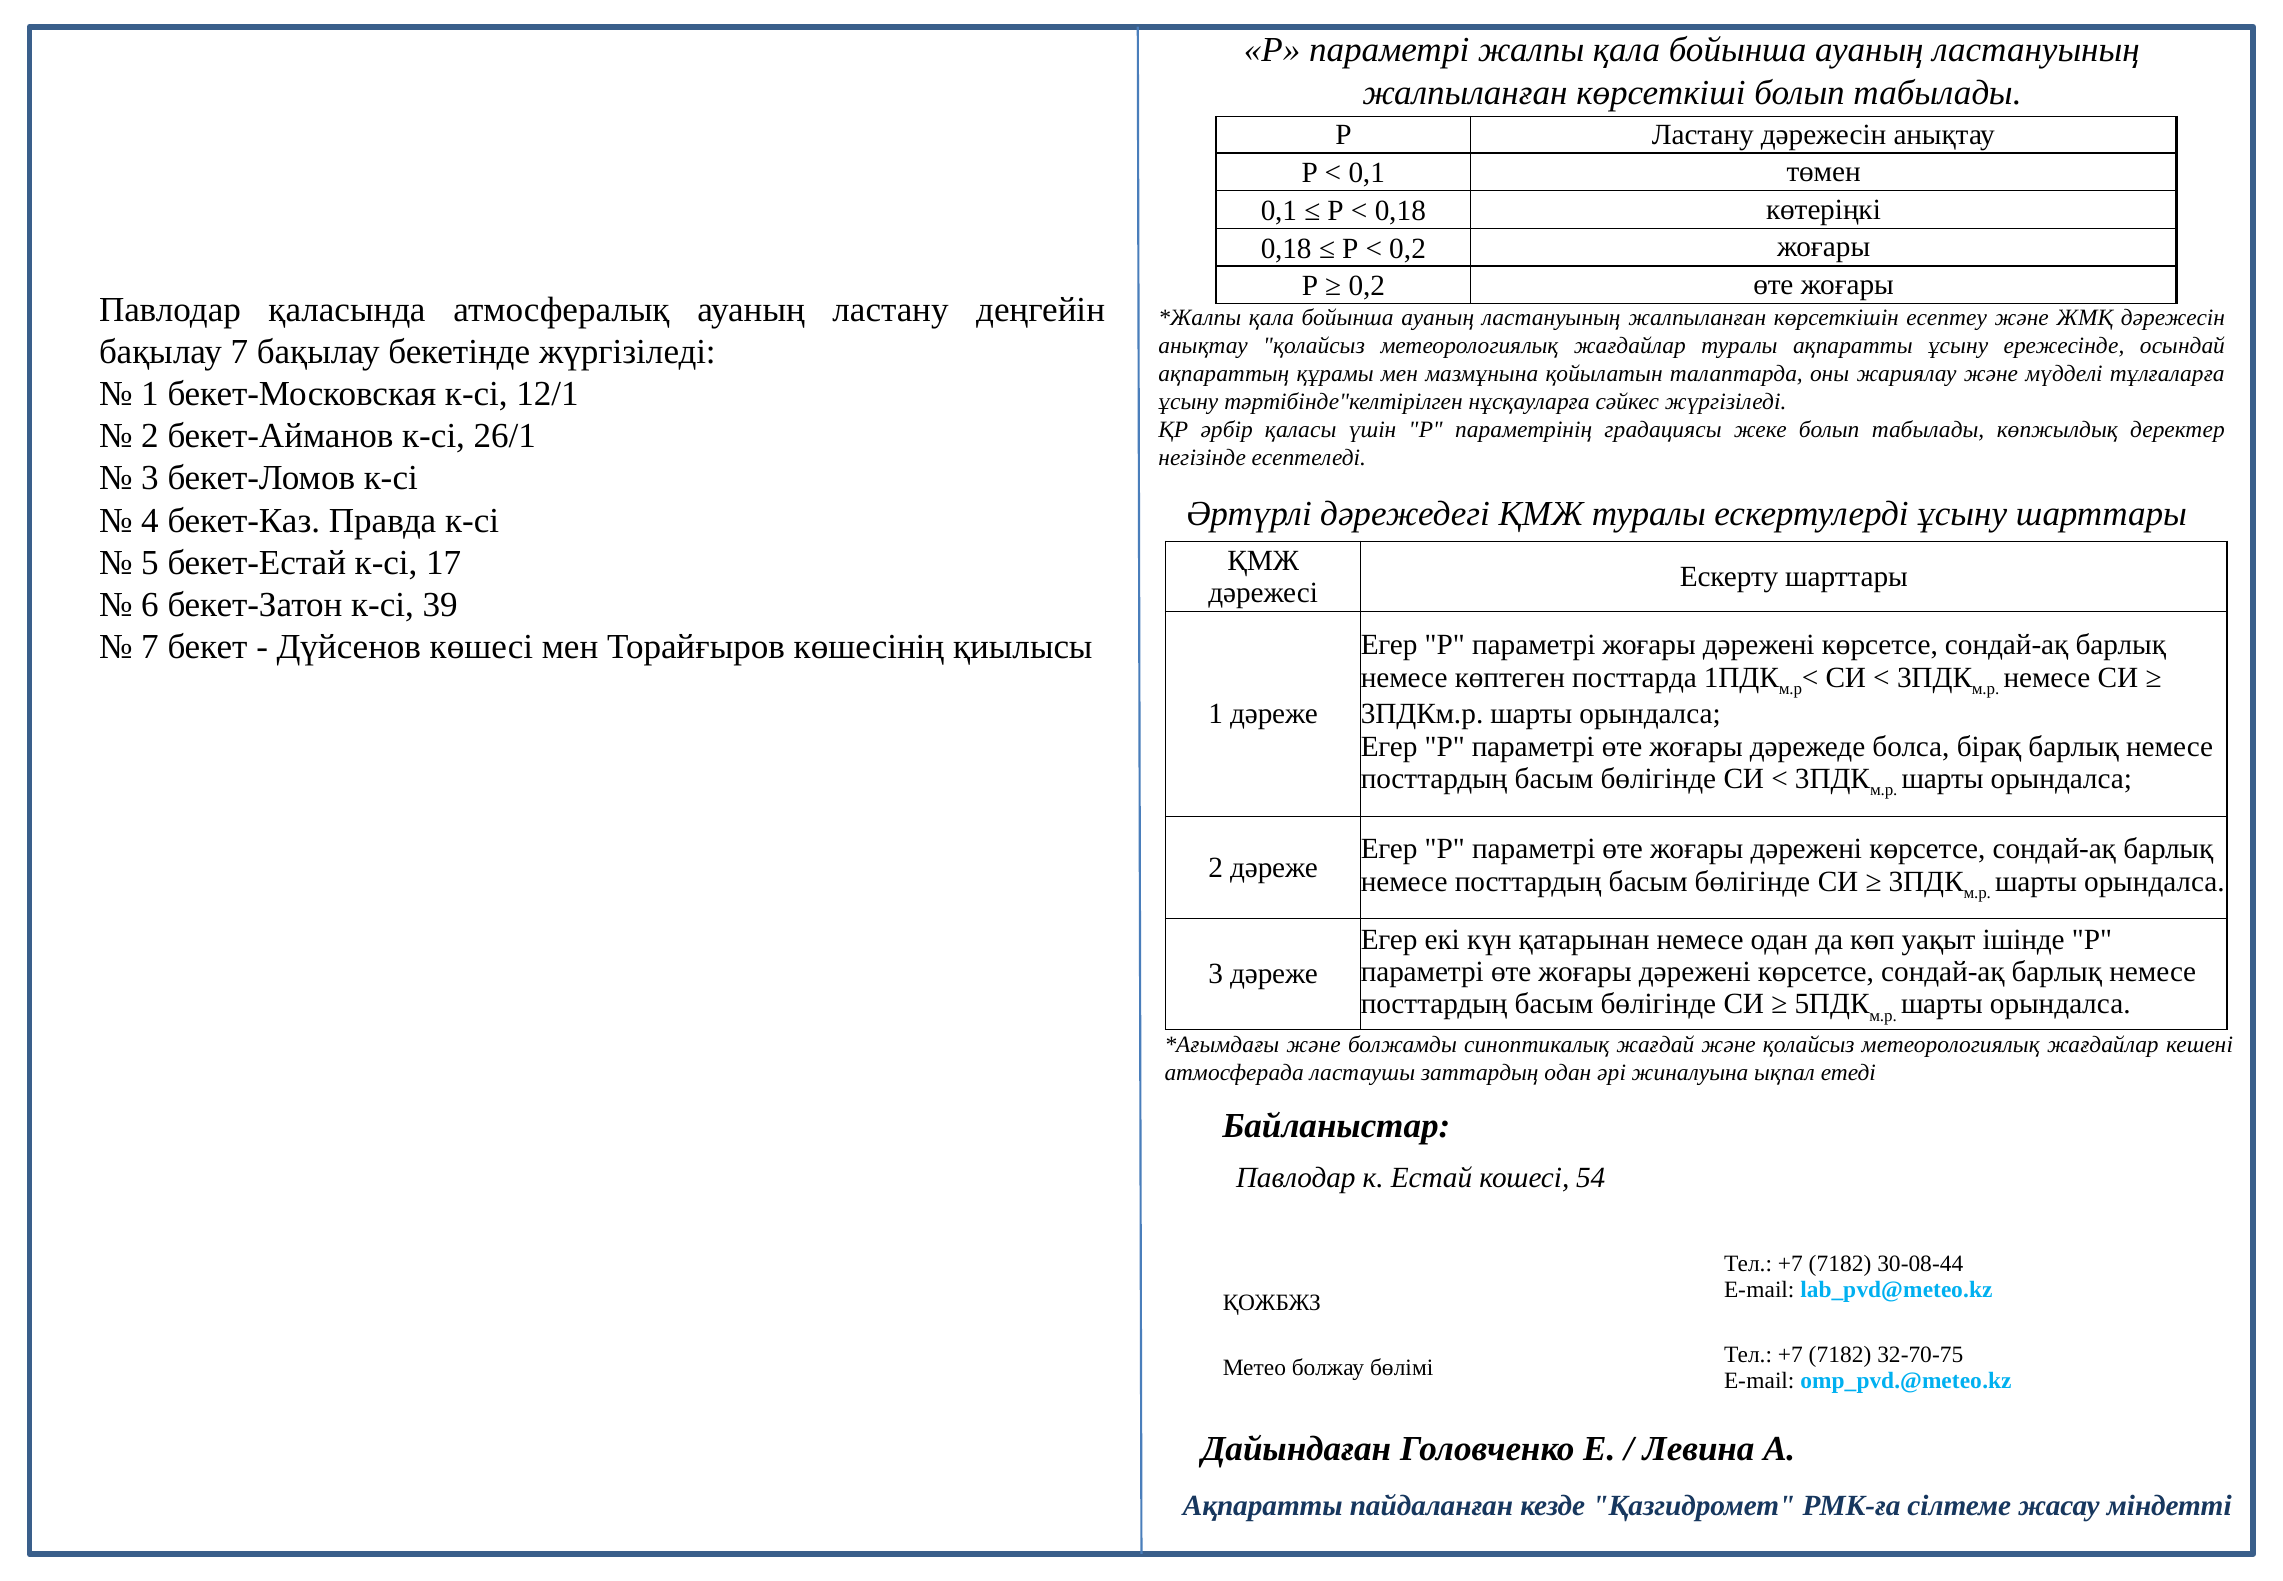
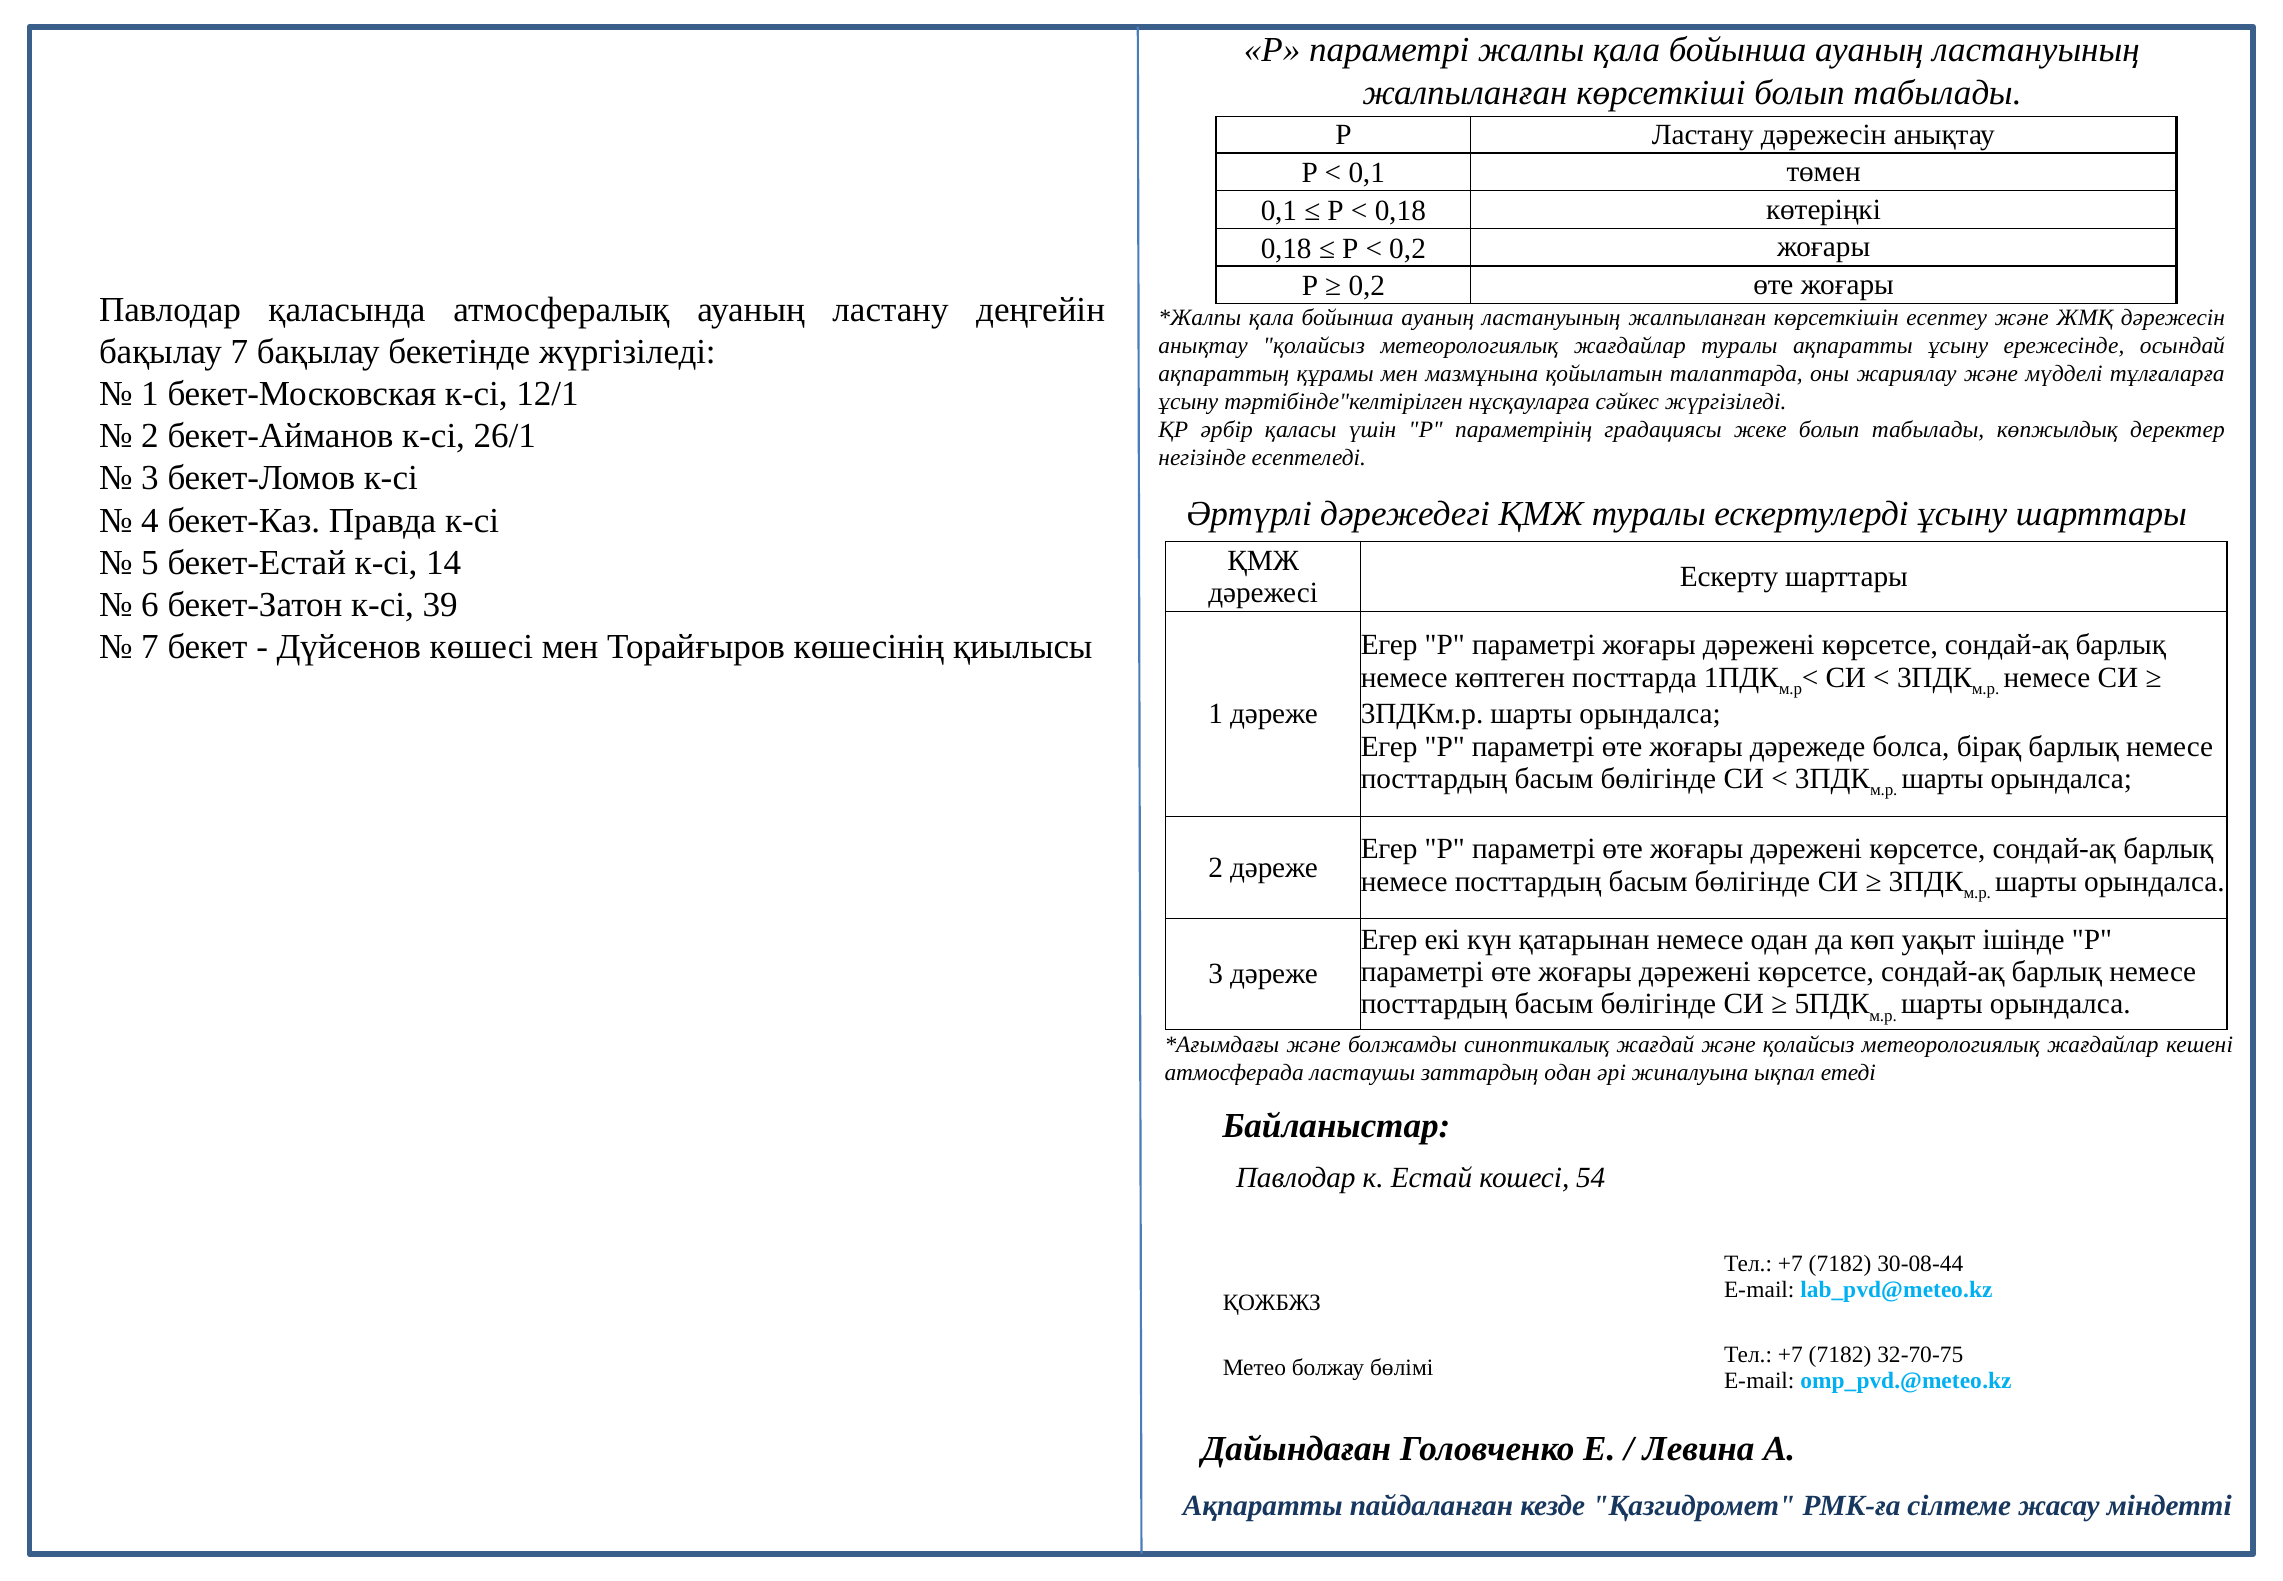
17: 17 -> 14
